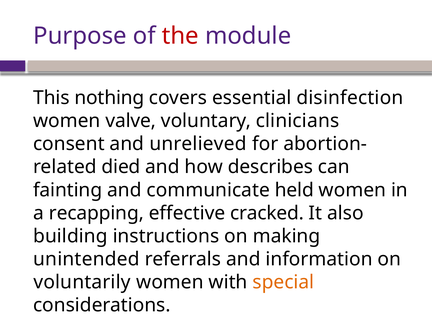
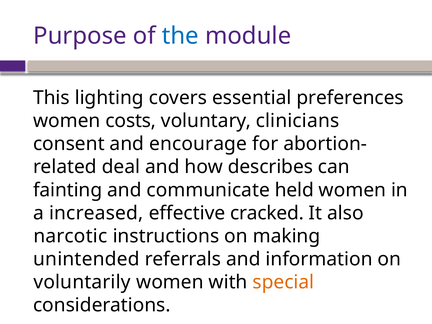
the colour: red -> blue
nothing: nothing -> lighting
disinfection: disinfection -> preferences
valve: valve -> costs
unrelieved: unrelieved -> encourage
died: died -> deal
recapping: recapping -> increased
building: building -> narcotic
